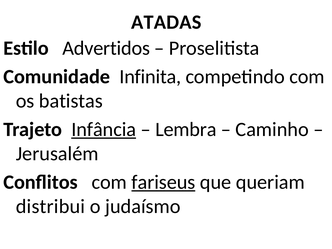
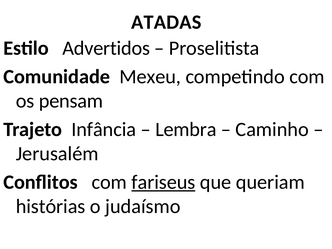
Infinita: Infinita -> Mexeu
batistas: batistas -> pensam
Infância underline: present -> none
distribui: distribui -> histórias
